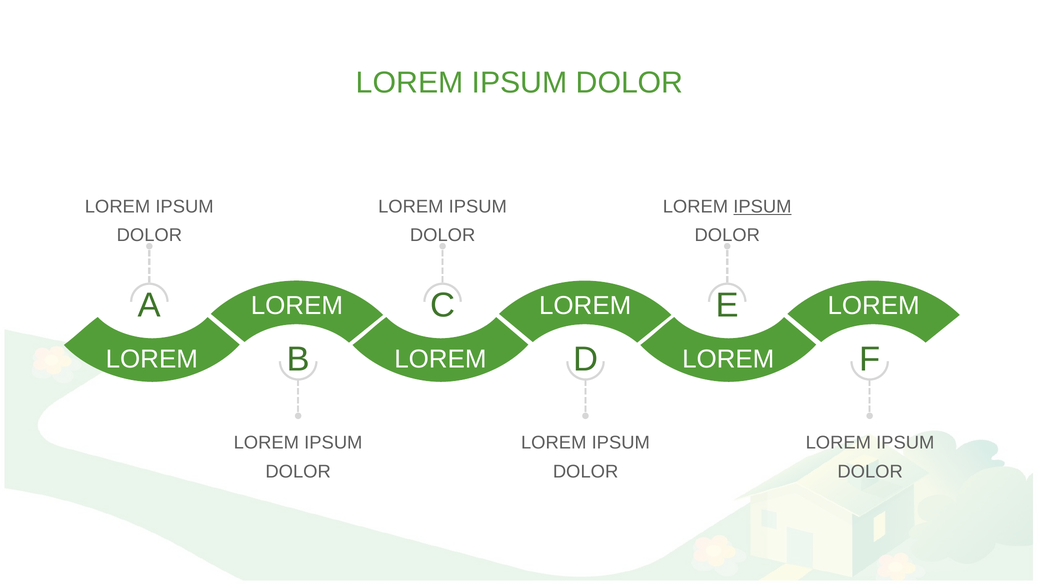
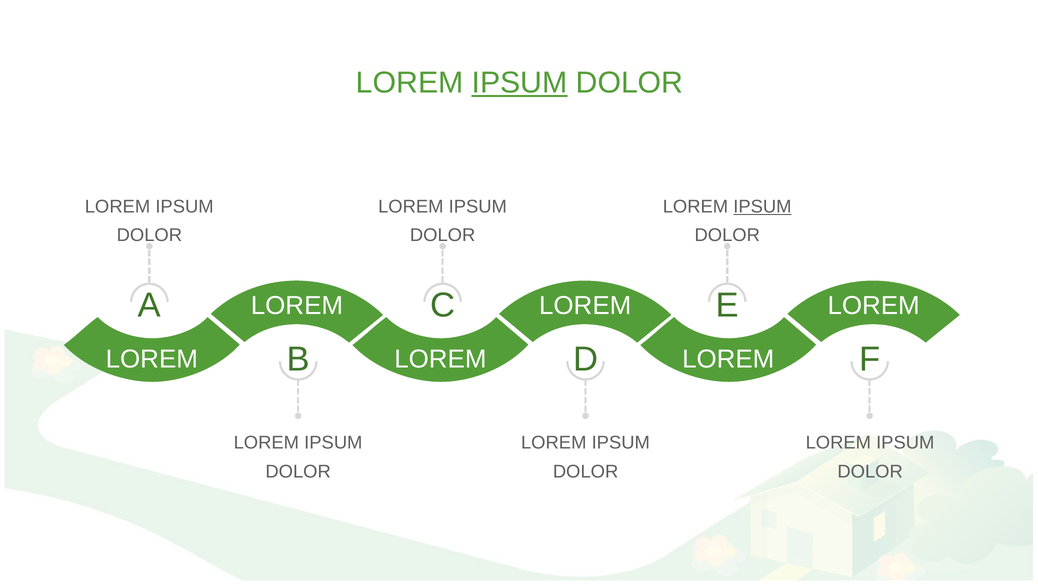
IPSUM at (520, 83) underline: none -> present
